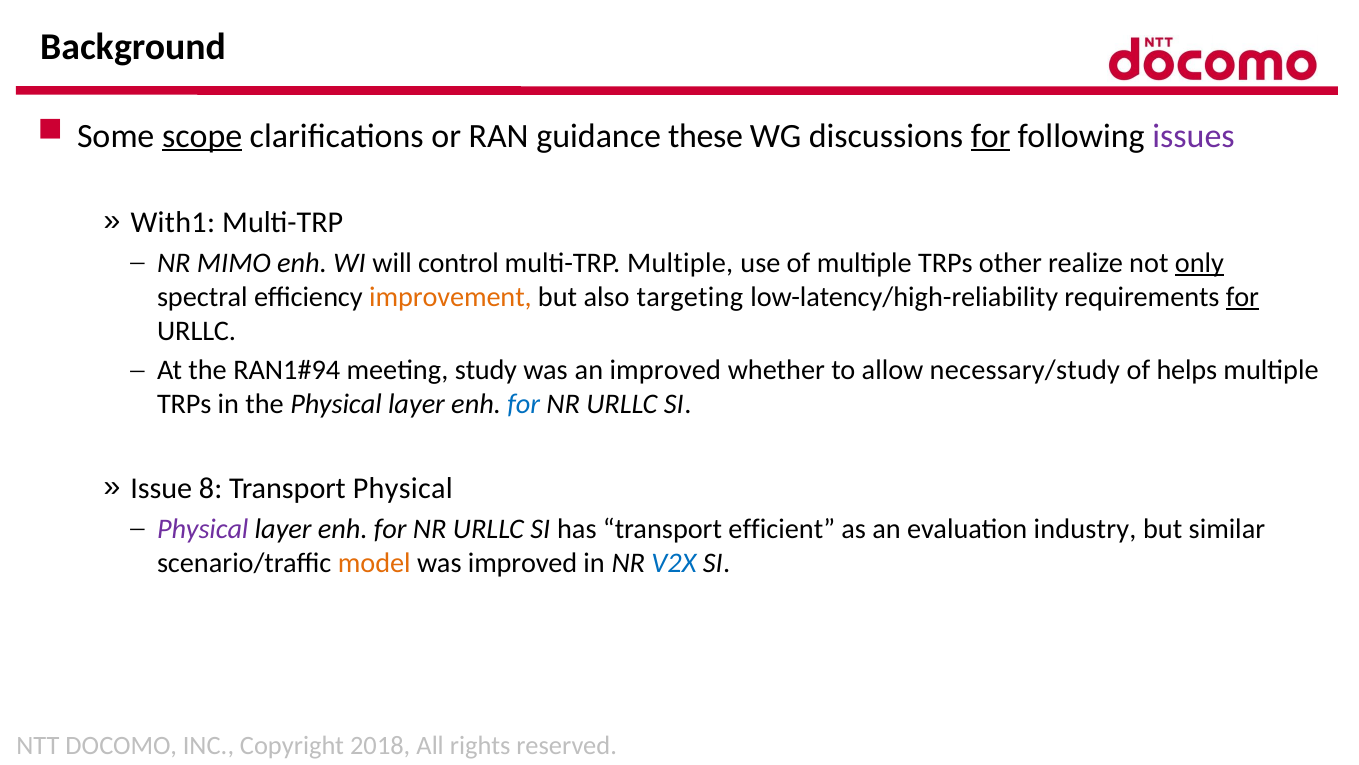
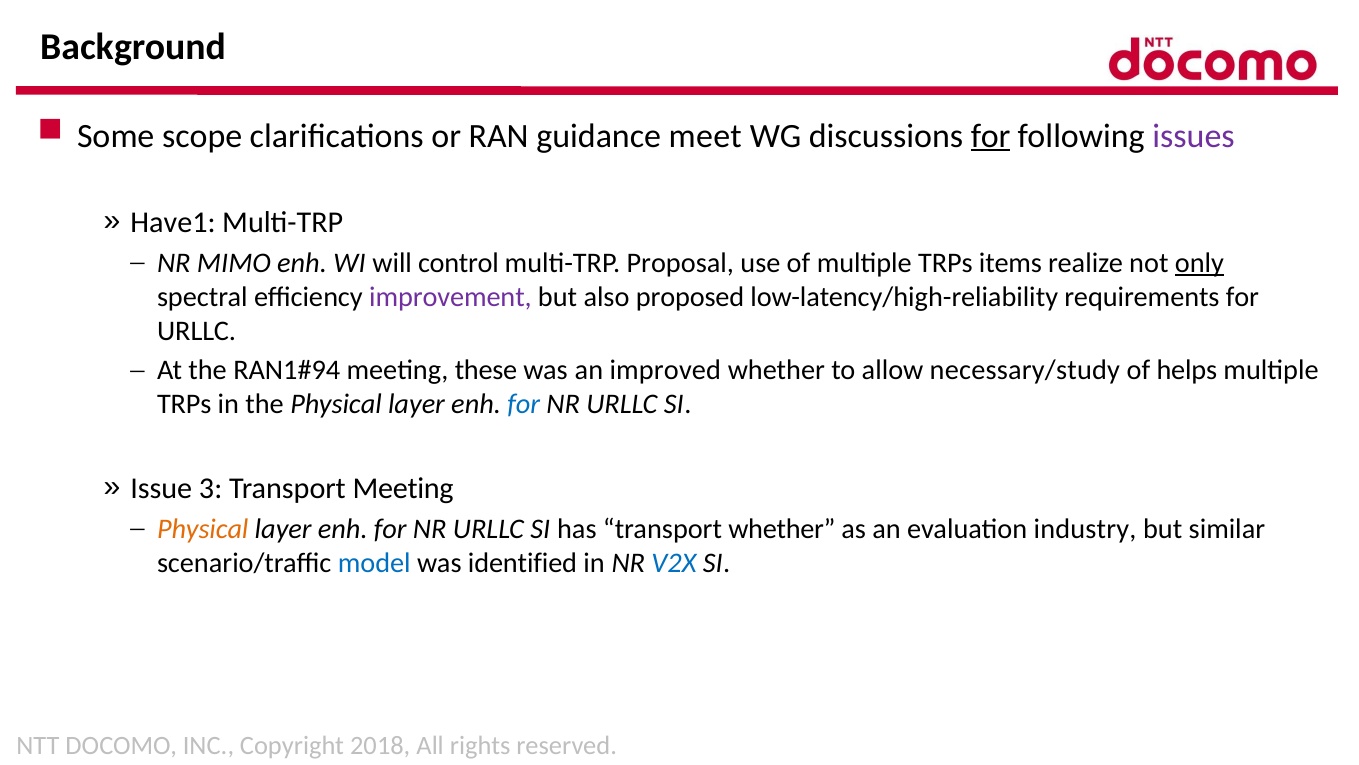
scope underline: present -> none
these: these -> meet
With1: With1 -> Have1
multi-TRP Multiple: Multiple -> Proposal
other: other -> items
improvement colour: orange -> purple
targeting: targeting -> proposed
for at (1242, 297) underline: present -> none
study: study -> these
8: 8 -> 3
Transport Physical: Physical -> Meeting
Physical at (203, 528) colour: purple -> orange
transport efficient: efficient -> whether
model colour: orange -> blue
was improved: improved -> identified
